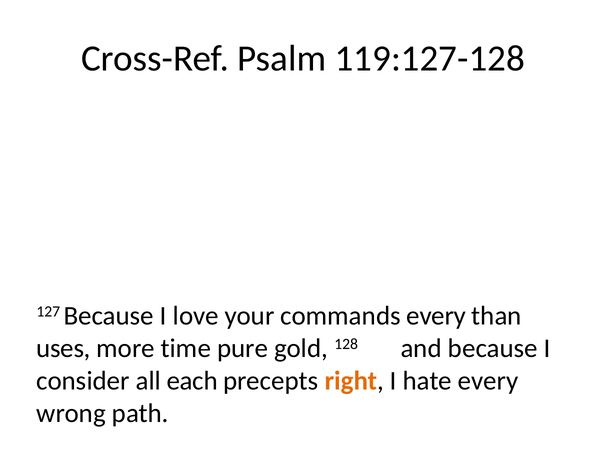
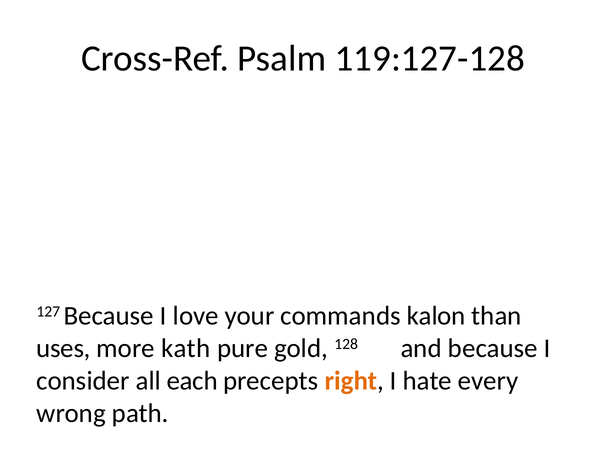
commands every: every -> kalon
time: time -> kath
